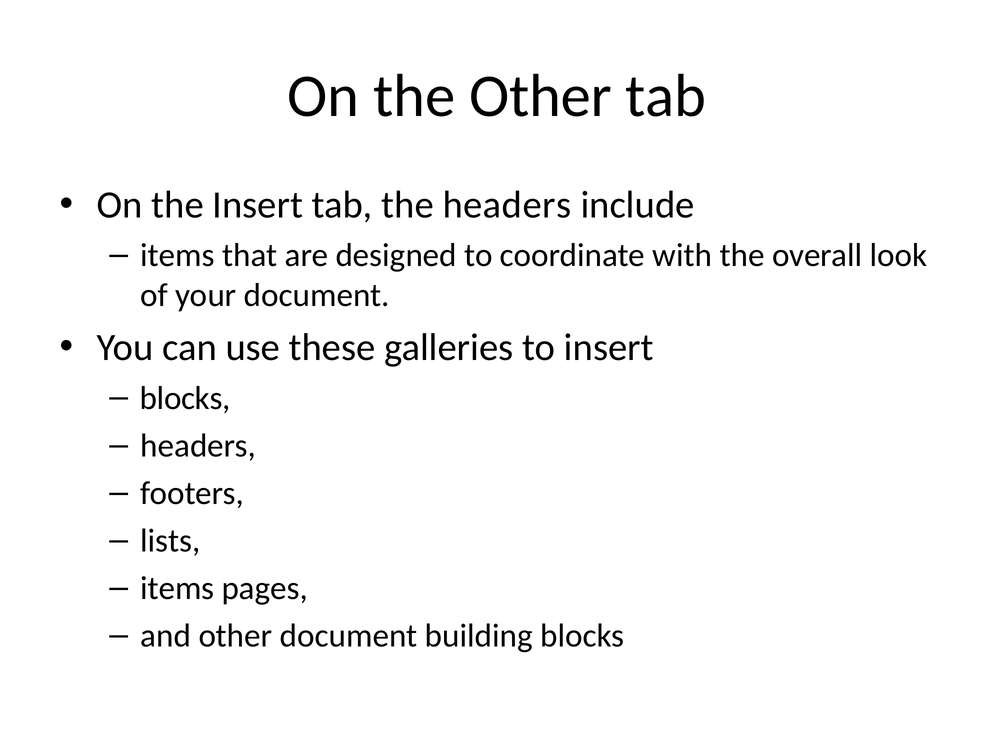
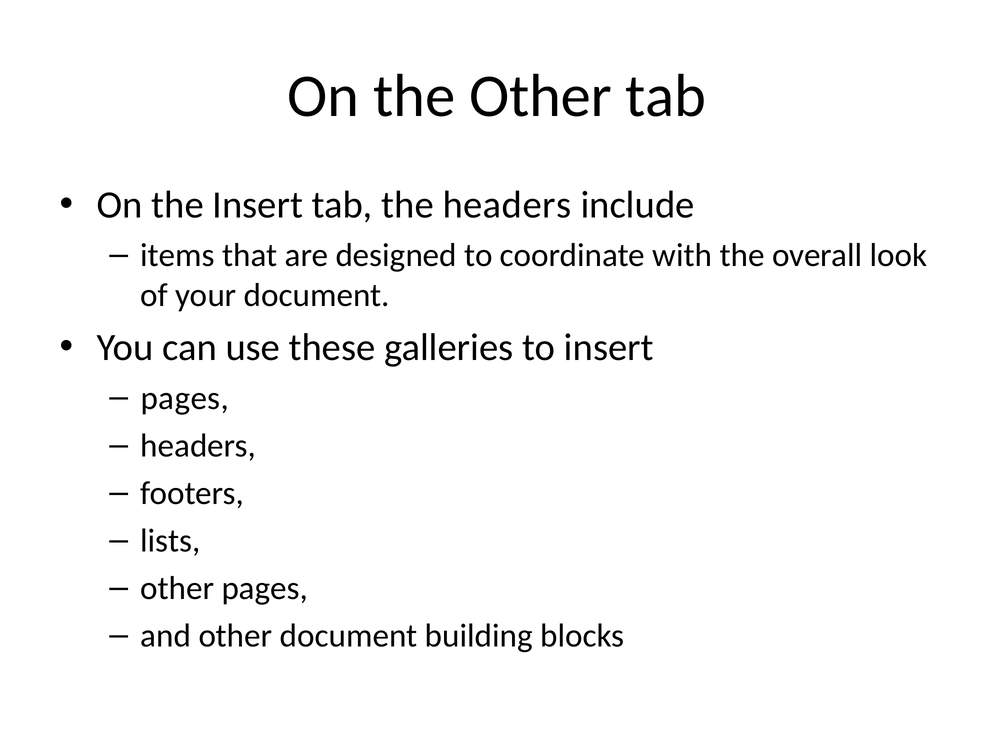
blocks at (185, 398): blocks -> pages
items at (177, 588): items -> other
